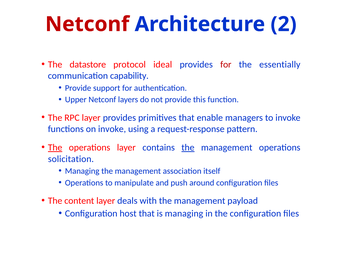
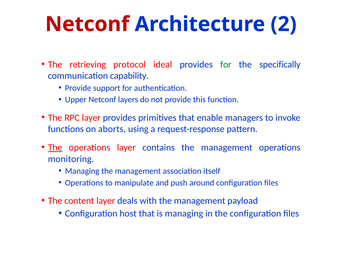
datastore: datastore -> retrieving
for at (226, 65) colour: red -> green
essentially: essentially -> specifically
on invoke: invoke -> aborts
the at (188, 148) underline: present -> none
solicitation: solicitation -> monitoring
